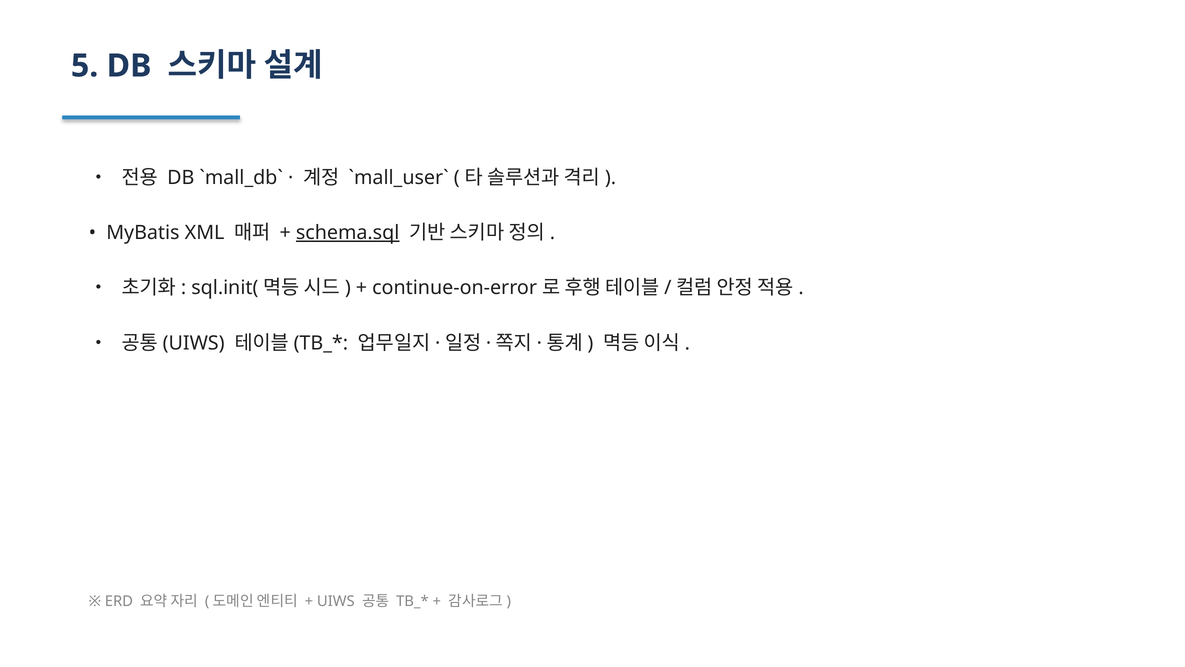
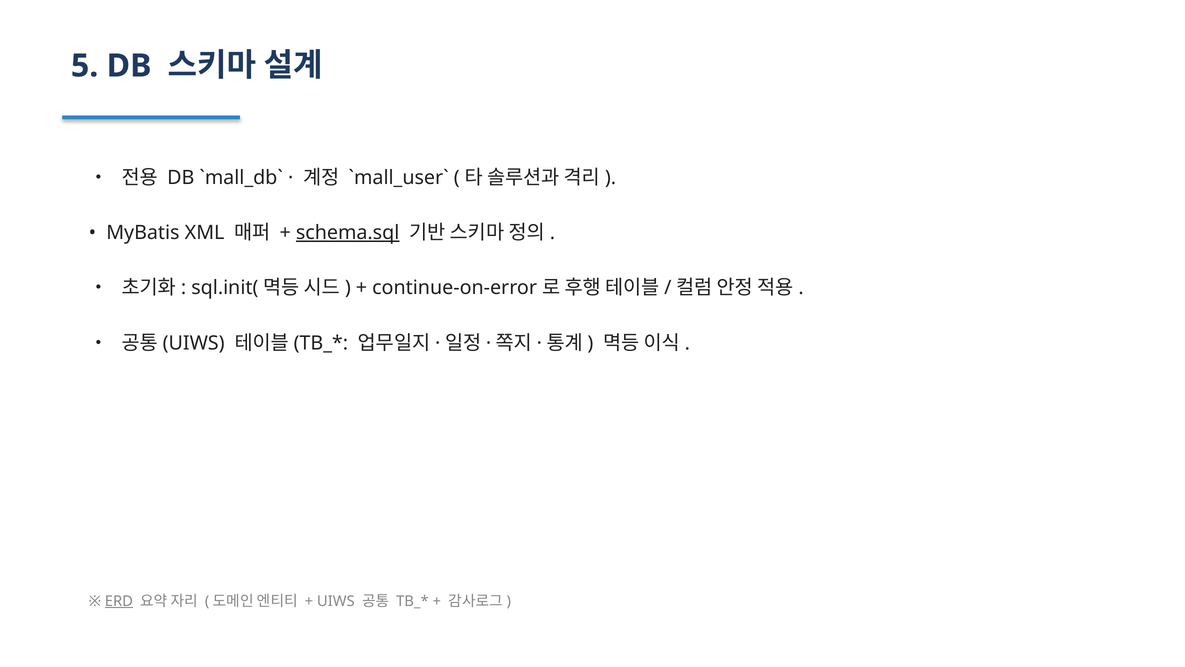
ERD underline: none -> present
